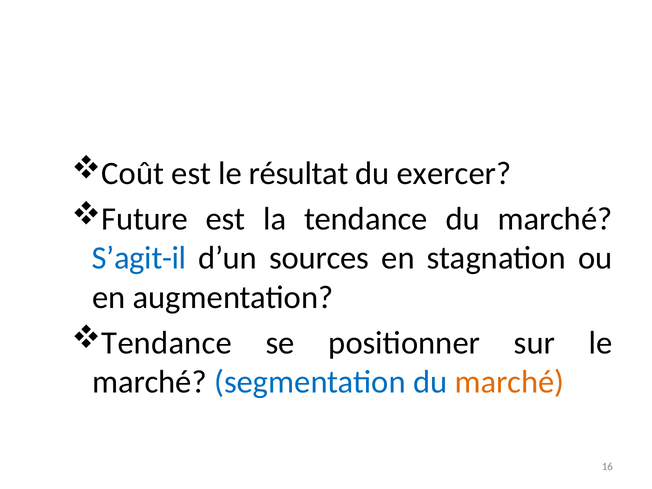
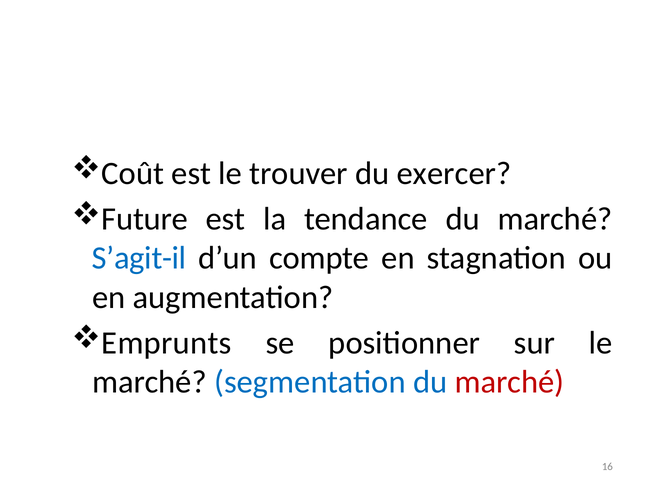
résultat: résultat -> trouver
sources: sources -> compte
Tendance at (167, 343): Tendance -> Emprunts
marché at (509, 382) colour: orange -> red
